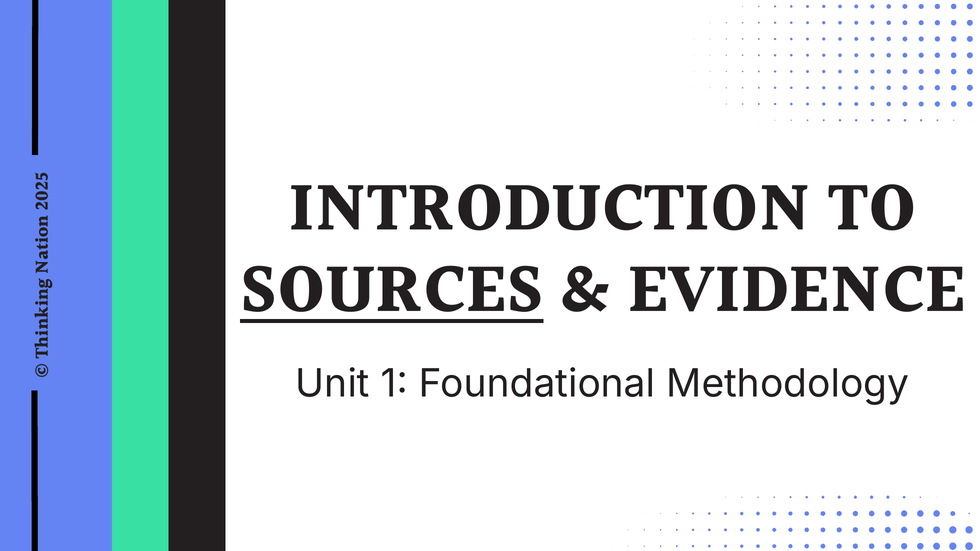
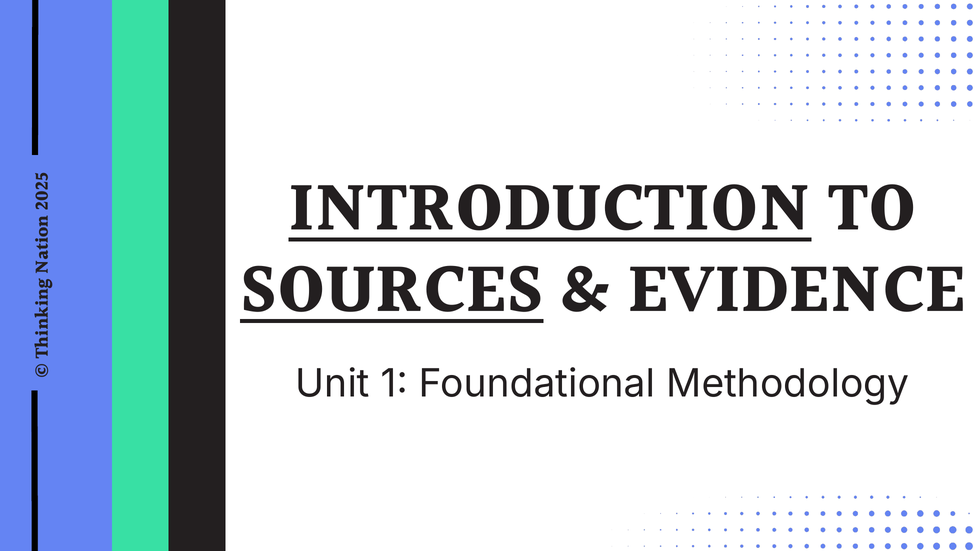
INTRODUCTION underline: none -> present
